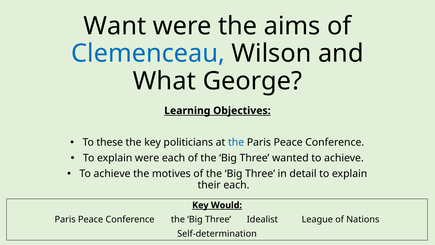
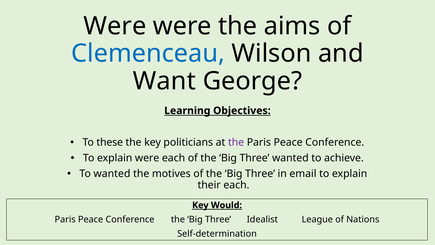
Want at (115, 26): Want -> Were
What: What -> Want
the at (236, 142) colour: blue -> purple
achieve at (112, 174): achieve -> wanted
detail: detail -> email
